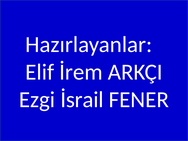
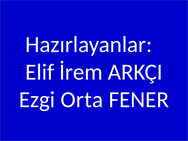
İsrail: İsrail -> Orta
